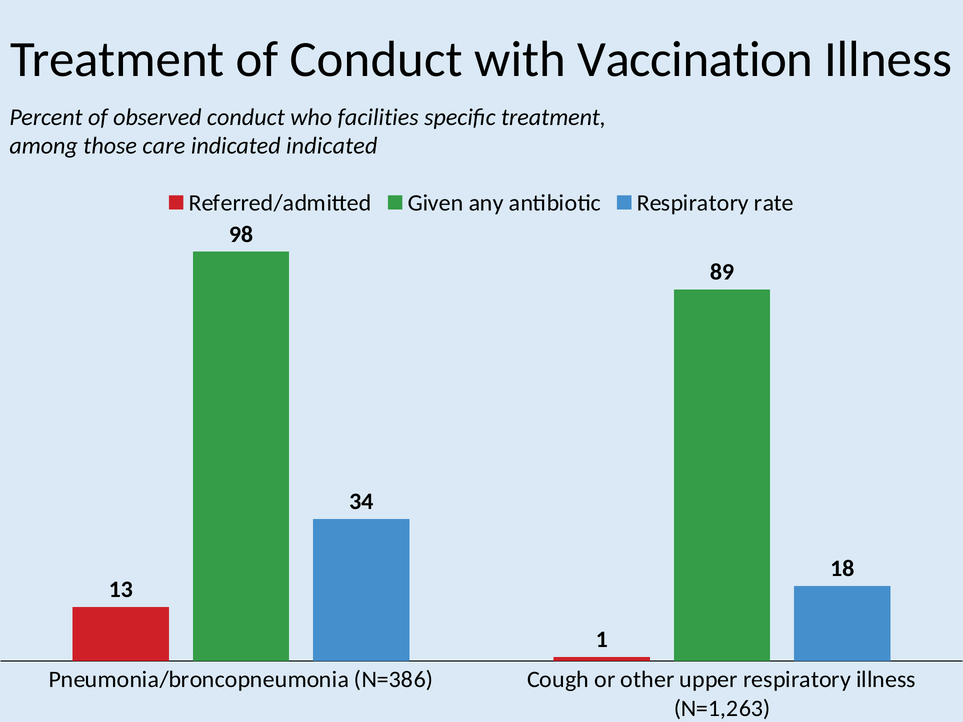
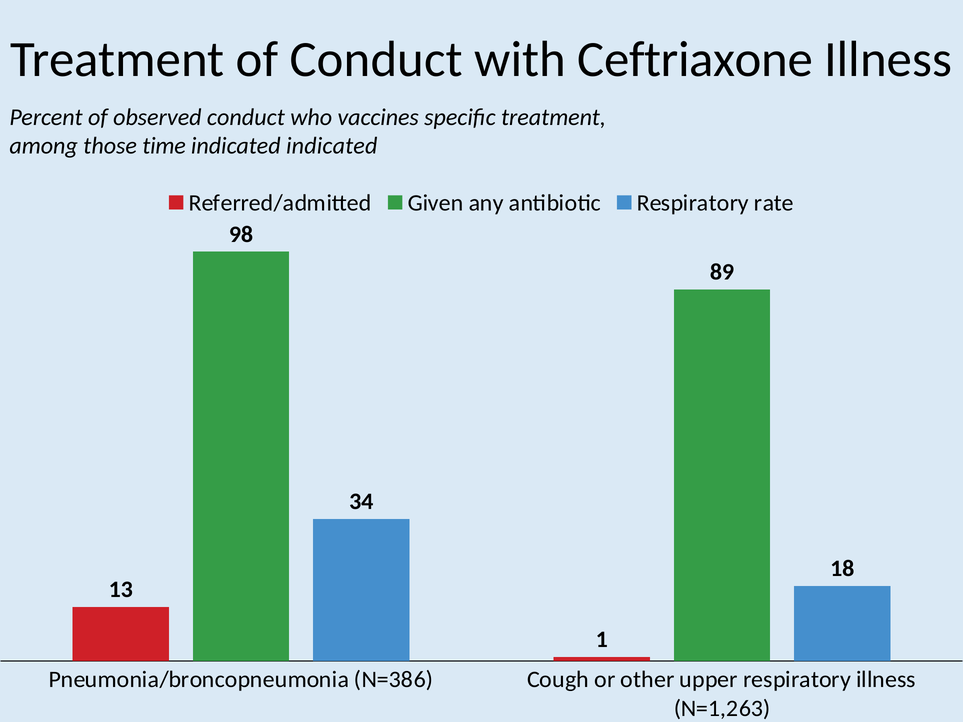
Vaccination: Vaccination -> Ceftriaxone
facilities: facilities -> vaccines
care: care -> time
